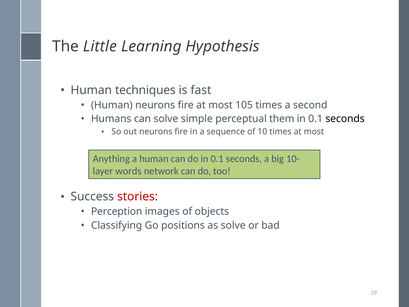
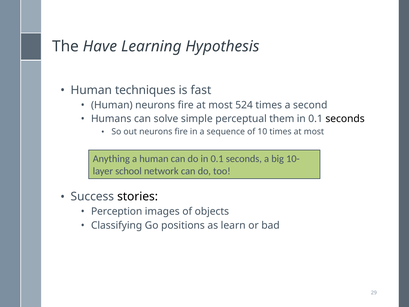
Little: Little -> Have
105: 105 -> 524
words: words -> school
stories colour: red -> black
as solve: solve -> learn
